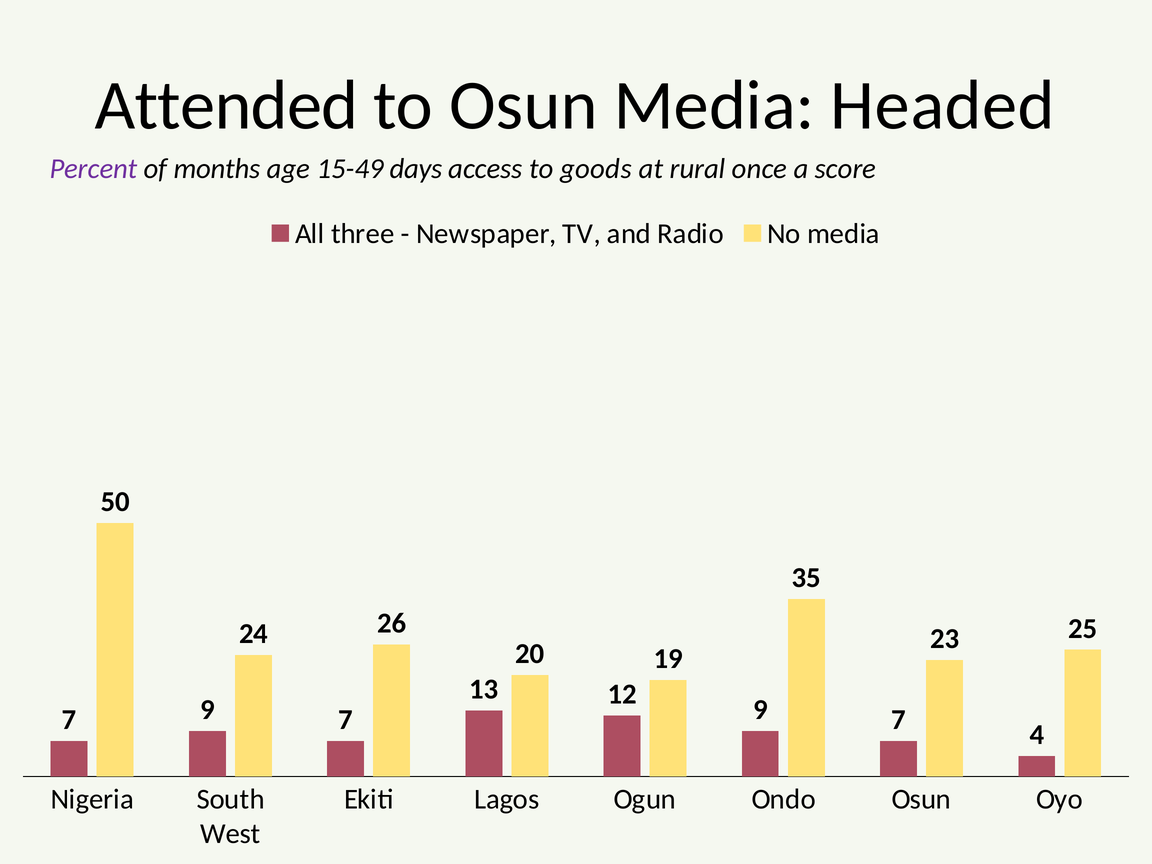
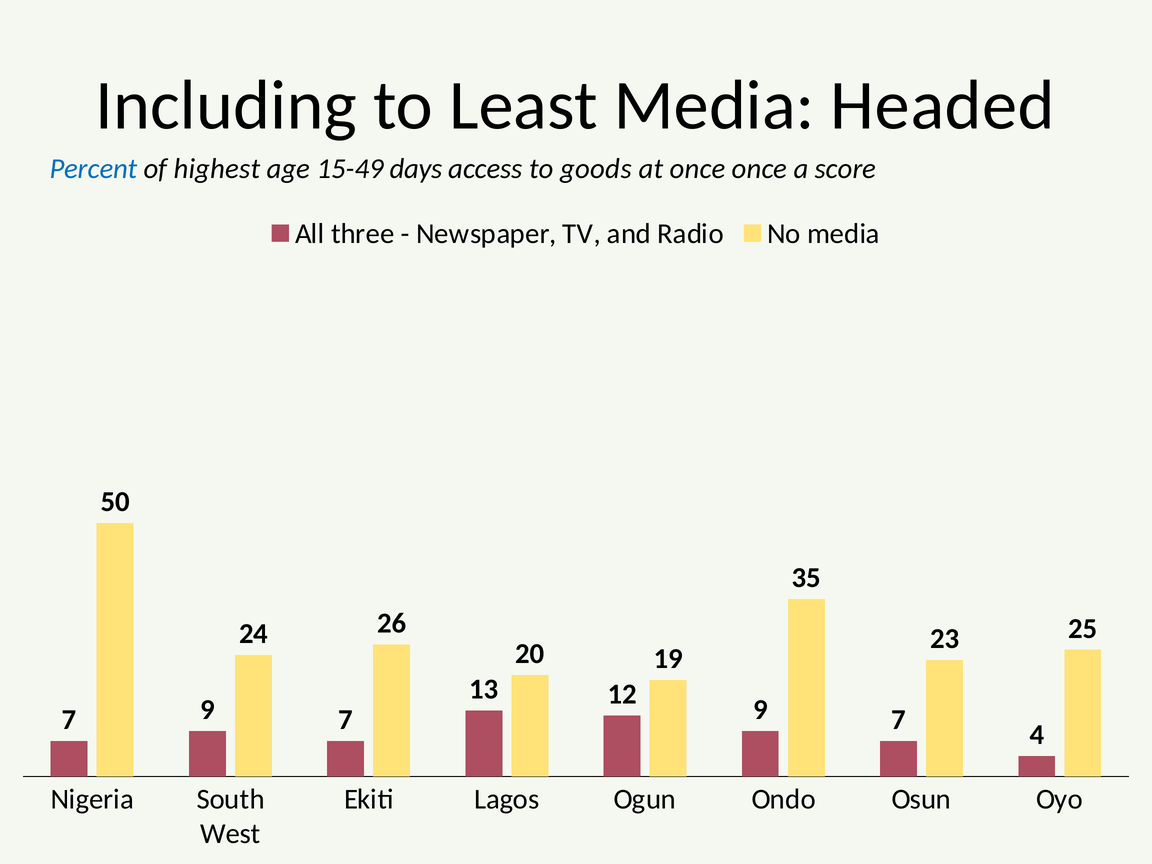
Attended: Attended -> Including
to Osun: Osun -> Least
Percent colour: purple -> blue
months: months -> highest
at rural: rural -> once
